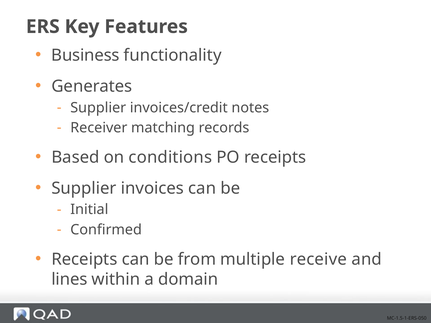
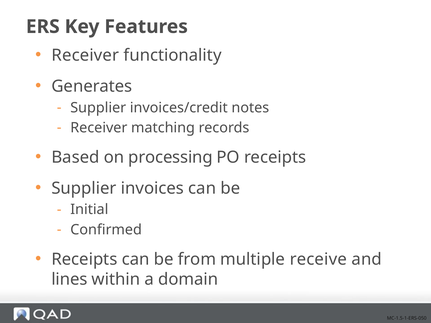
Business at (85, 55): Business -> Receiver
conditions: conditions -> processing
